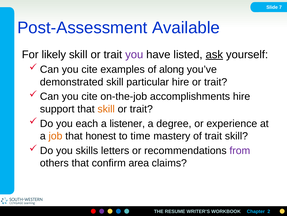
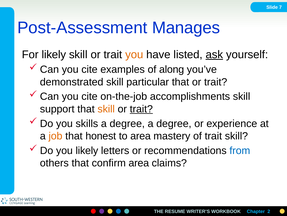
Available: Available -> Manages
you at (134, 54) colour: purple -> orange
particular hire: hire -> that
accomplishments hire: hire -> skill
trait at (141, 109) underline: none -> present
each: each -> skills
listener at (127, 123): listener -> degree
to time: time -> area
you skills: skills -> likely
from colour: purple -> blue
